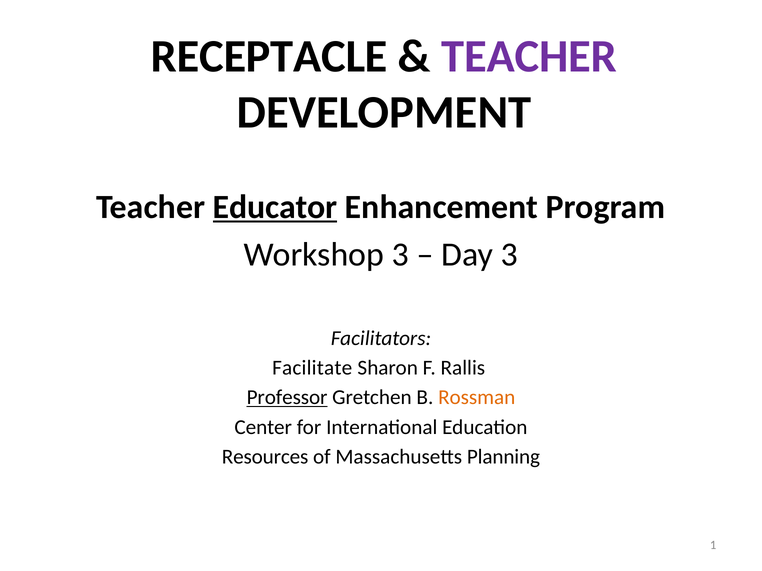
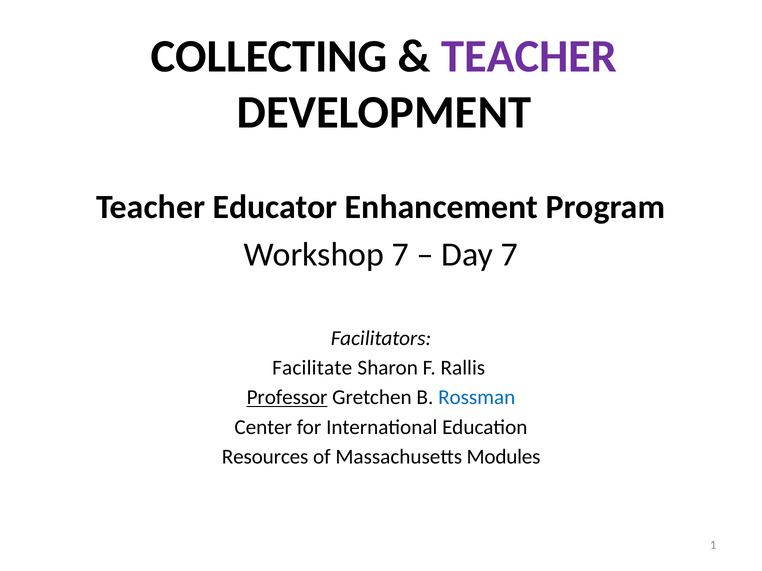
RECEPTACLE: RECEPTACLE -> COLLECTING
Educator underline: present -> none
Workshop 3: 3 -> 7
Day 3: 3 -> 7
Rossman colour: orange -> blue
Planning: Planning -> Modules
